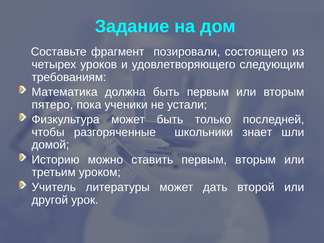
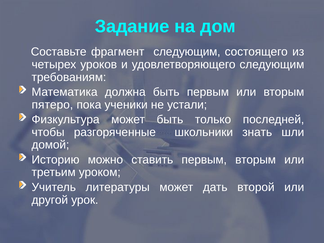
фрагмент позировали: позировали -> следующим
знает: знает -> знать
